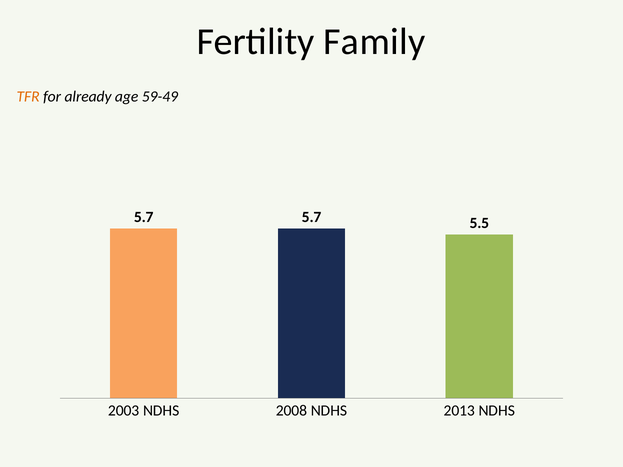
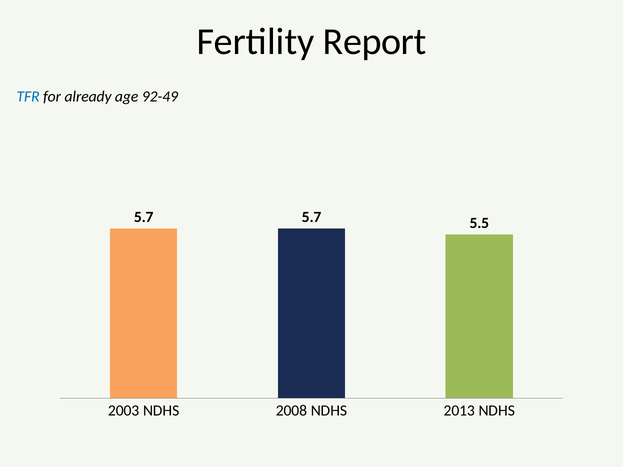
Family: Family -> Report
TFR colour: orange -> blue
59-49: 59-49 -> 92-49
